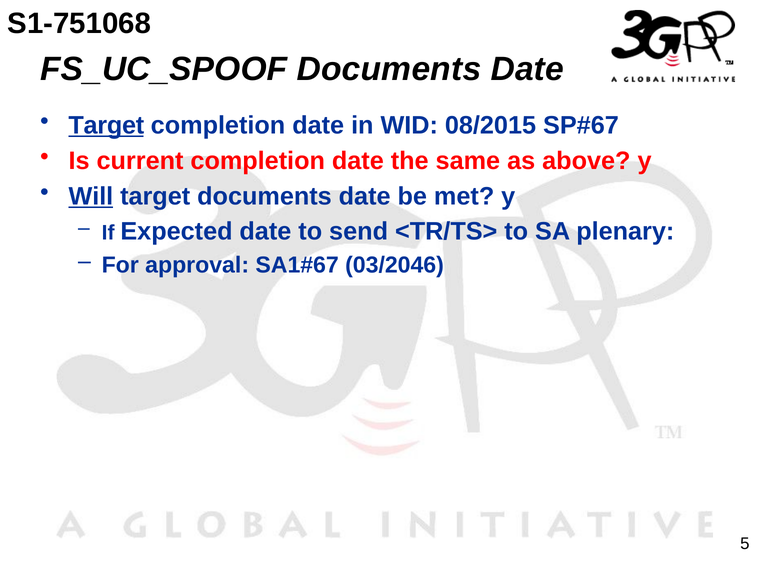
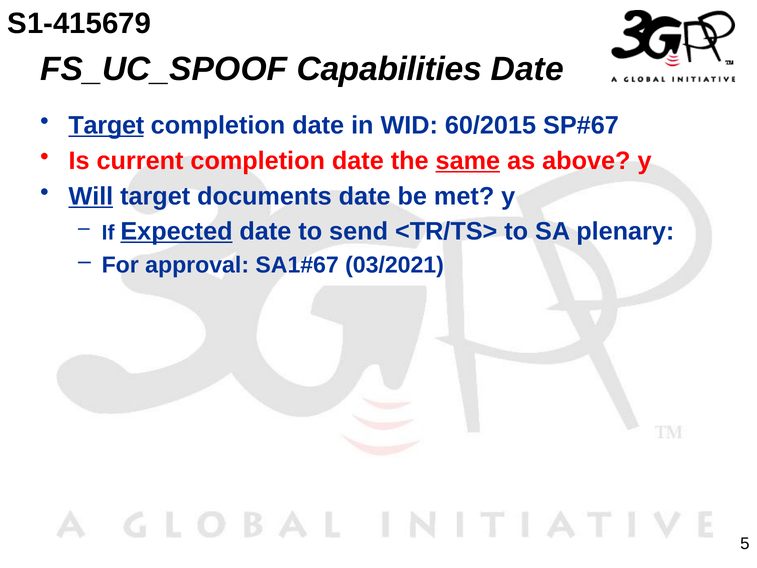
S1-751068: S1-751068 -> S1-415679
FS_UC_SPOOF Documents: Documents -> Capabilities
08/2015: 08/2015 -> 60/2015
same underline: none -> present
Expected underline: none -> present
03/2046: 03/2046 -> 03/2021
